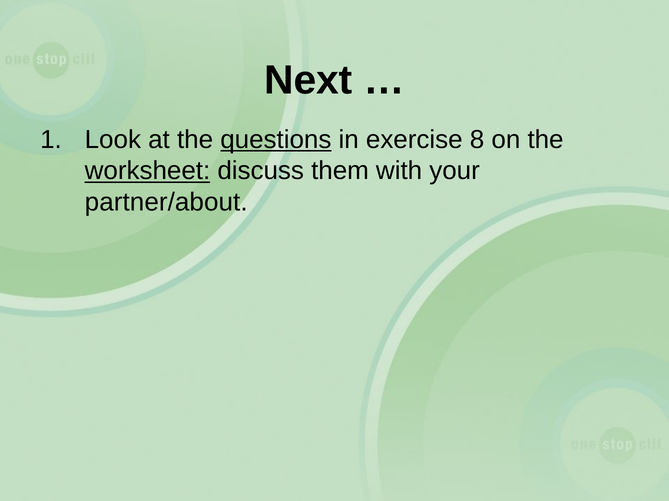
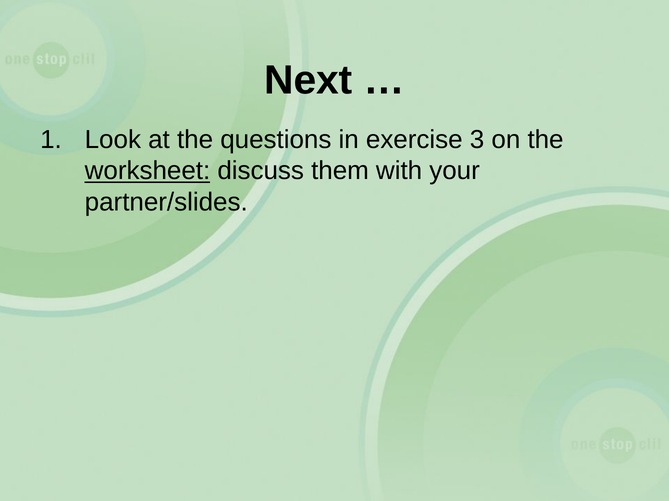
questions underline: present -> none
8: 8 -> 3
partner/about: partner/about -> partner/slides
